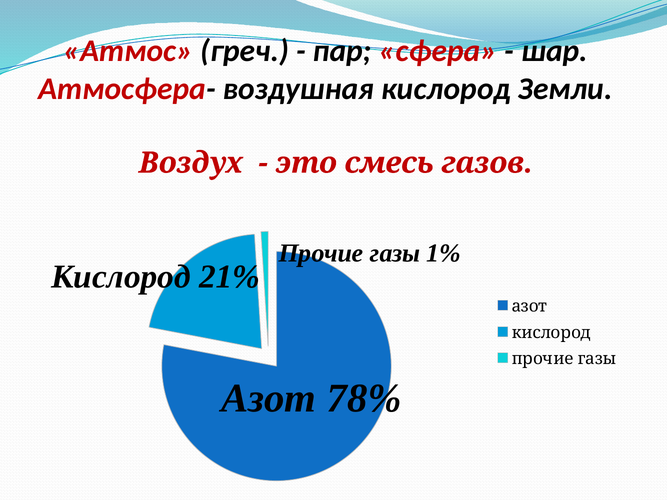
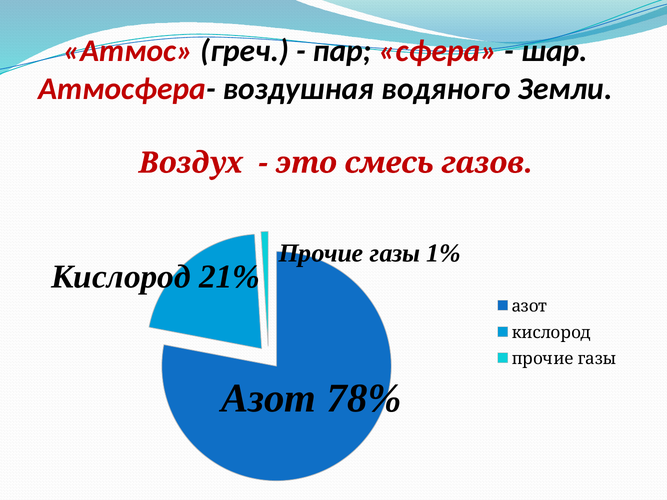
воздушная кислород: кислород -> водяного
